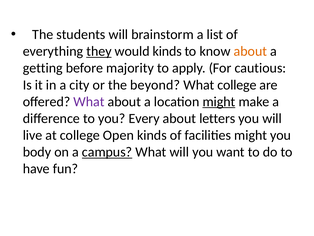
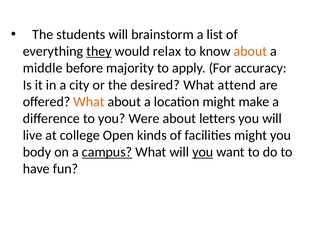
would kinds: kinds -> relax
getting: getting -> middle
cautious: cautious -> accuracy
beyond: beyond -> desired
What college: college -> attend
What at (89, 101) colour: purple -> orange
might at (219, 101) underline: present -> none
Every: Every -> Were
you at (203, 152) underline: none -> present
